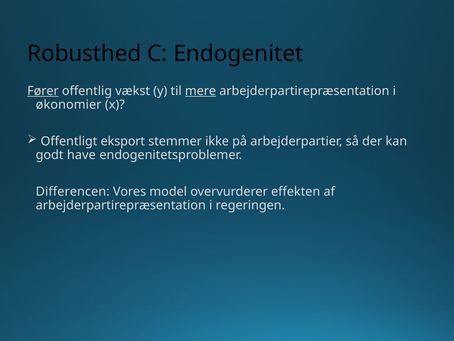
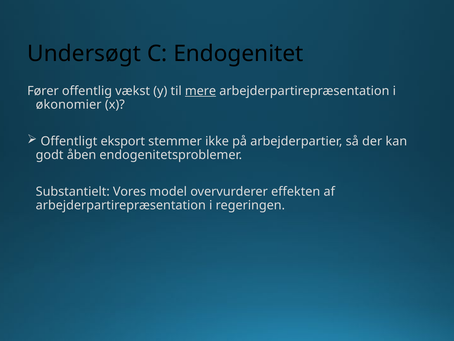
Robusthed: Robusthed -> Undersøgt
Fører underline: present -> none
have: have -> åben
Differencen: Differencen -> Substantielt
